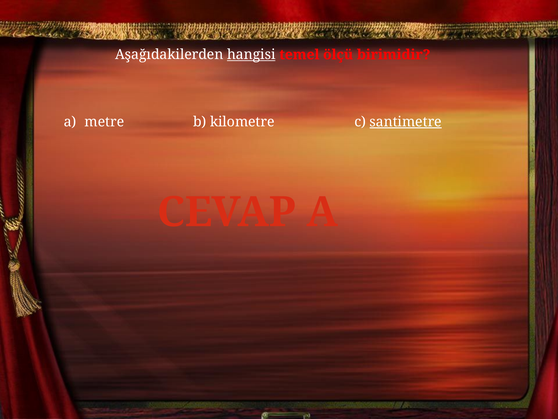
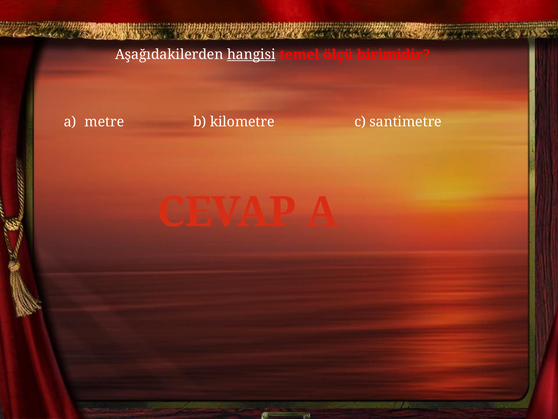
santimetre underline: present -> none
